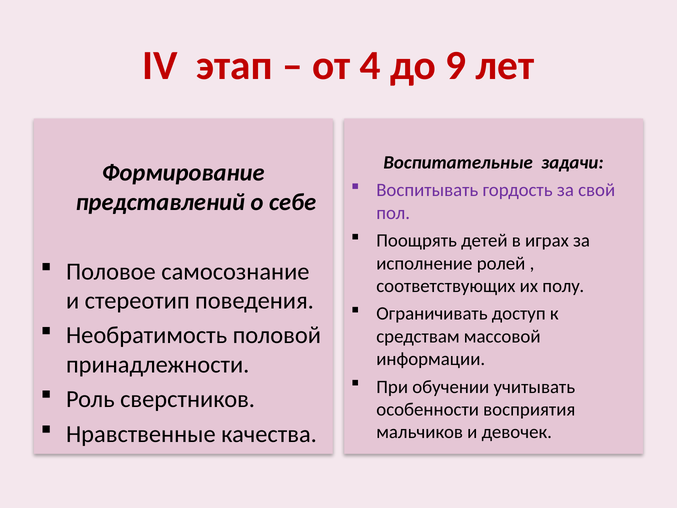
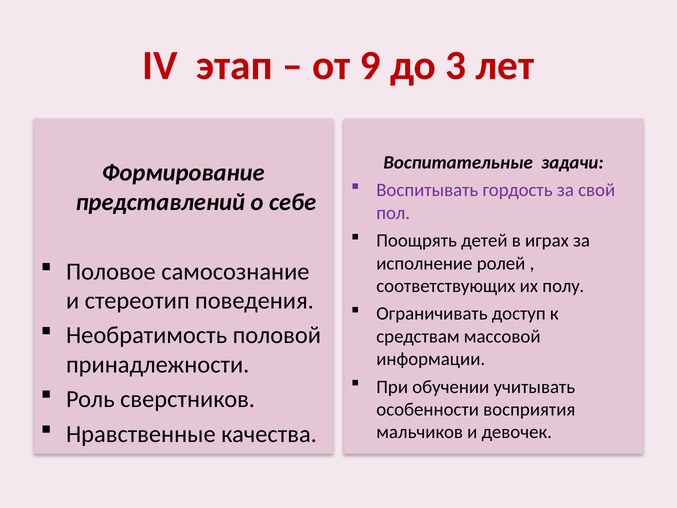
4: 4 -> 9
9: 9 -> 3
